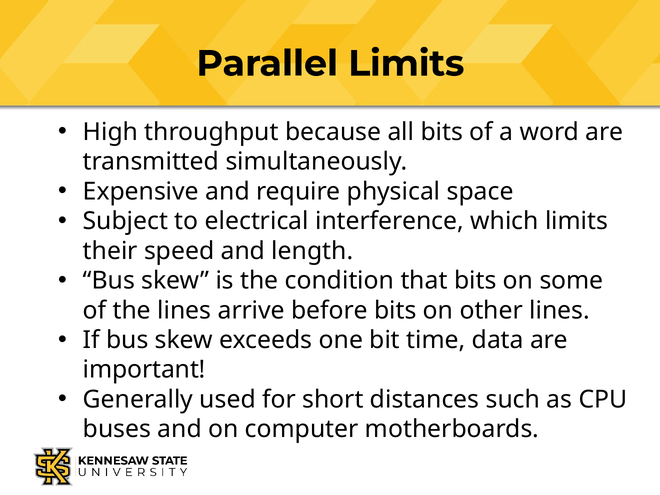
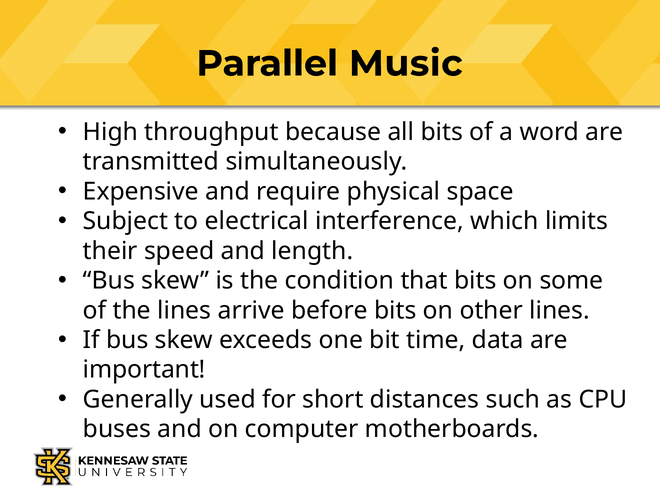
Parallel Limits: Limits -> Music
